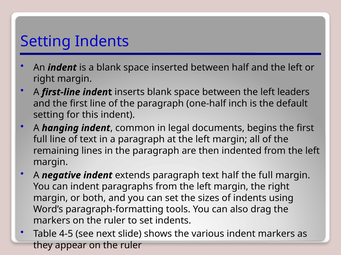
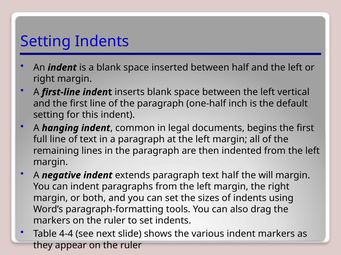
leaders: leaders -> vertical
the full: full -> will
4-5: 4-5 -> 4-4
